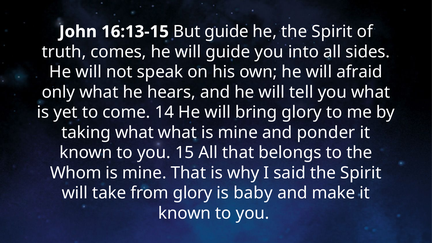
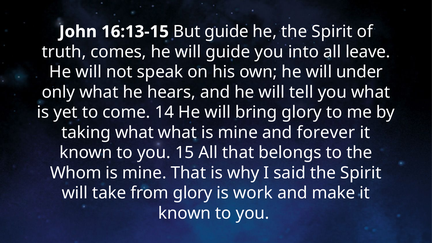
sides: sides -> leave
afraid: afraid -> under
ponder: ponder -> forever
baby: baby -> work
